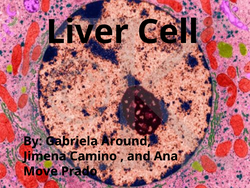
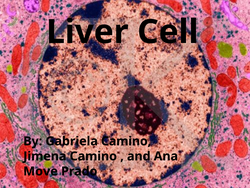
Gabriela Around: Around -> Camino
